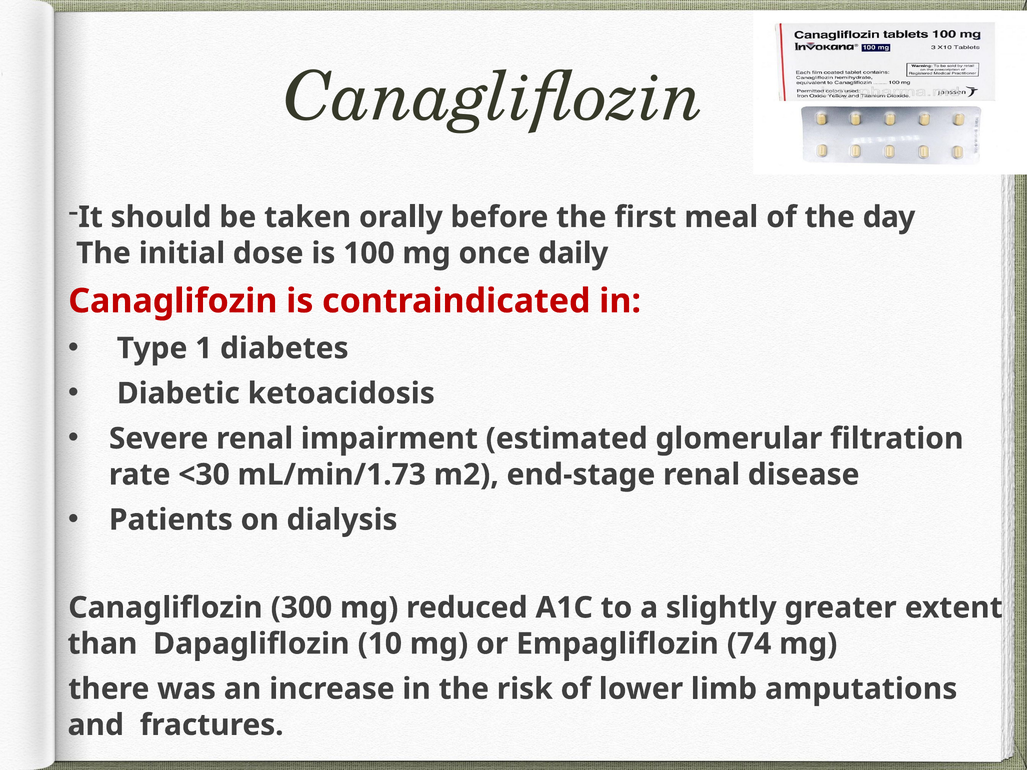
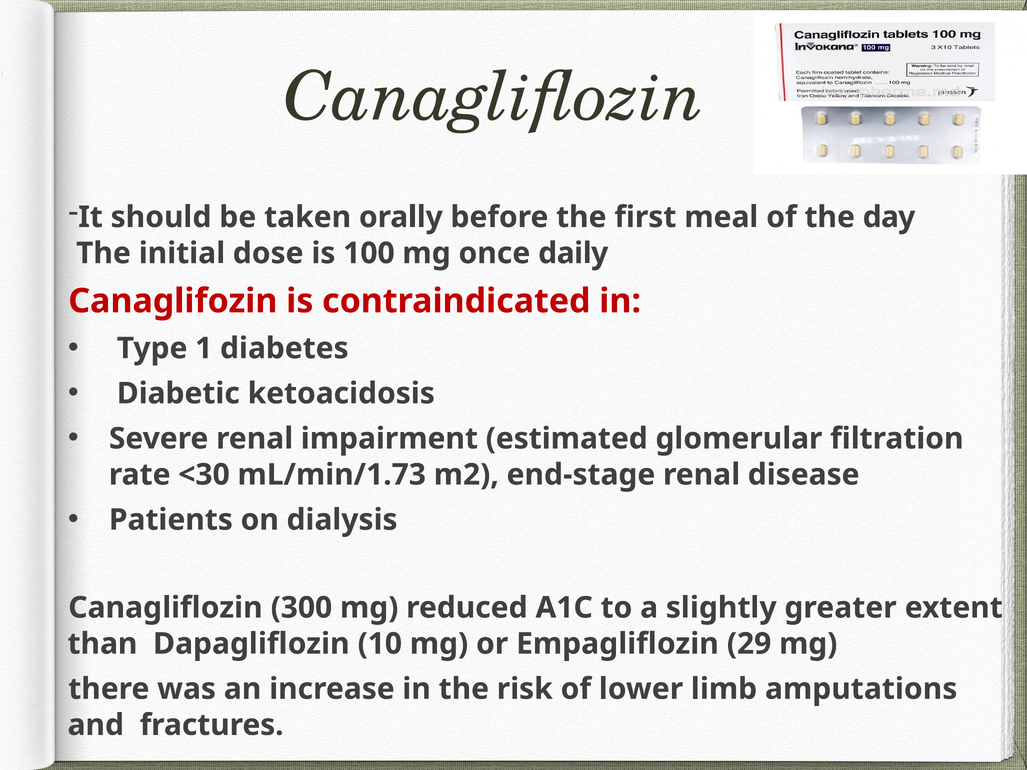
74: 74 -> 29
